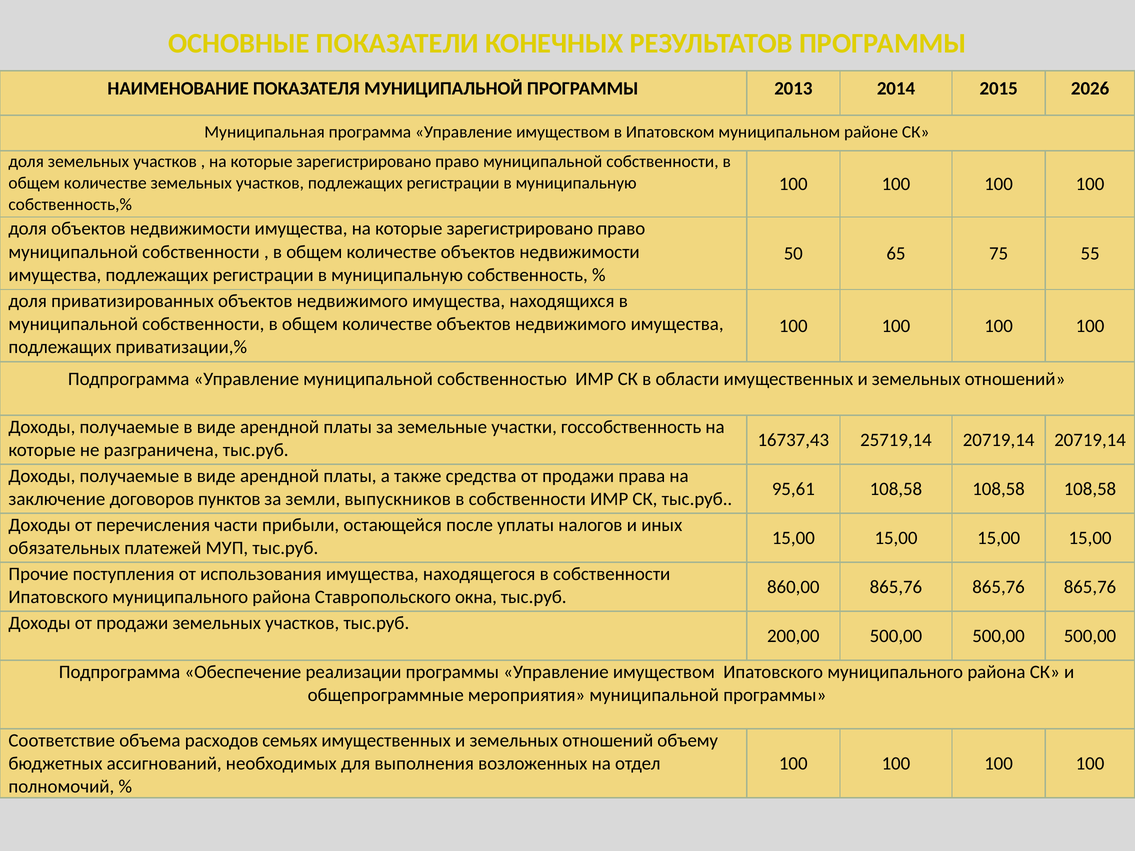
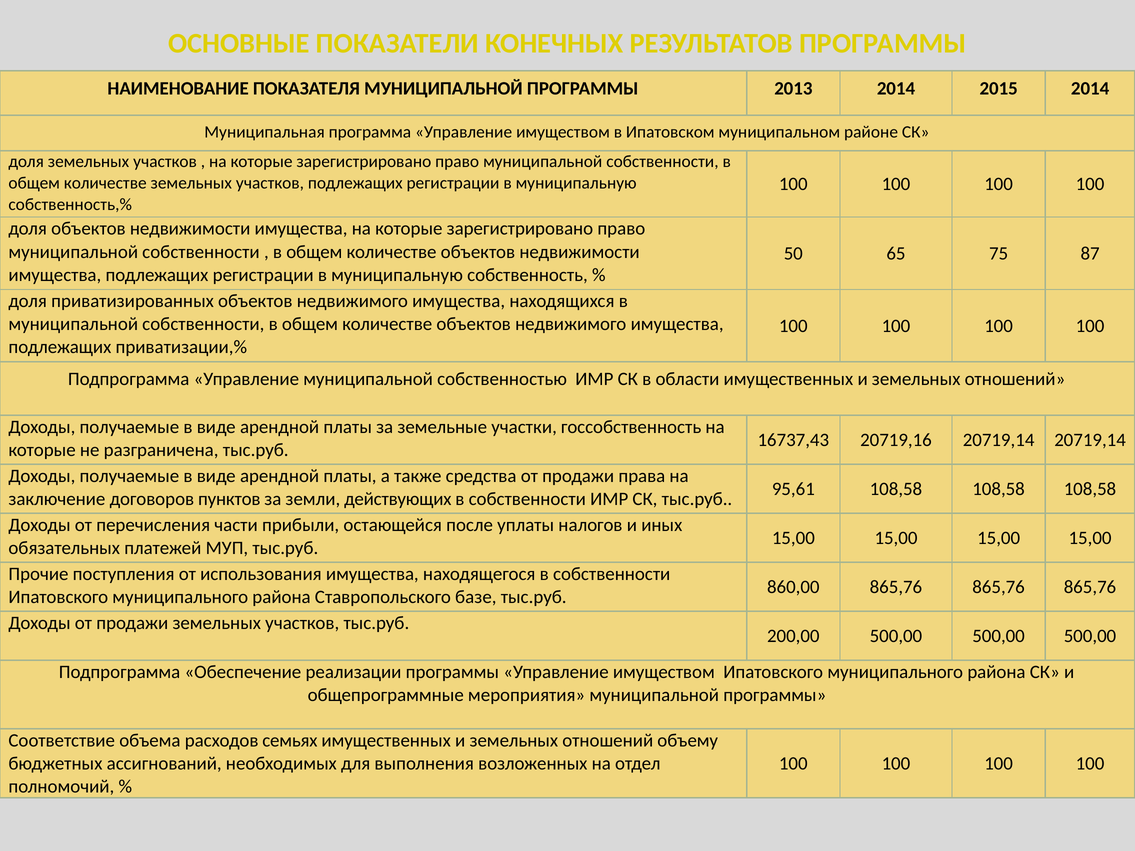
2015 2026: 2026 -> 2014
55: 55 -> 87
25719,14: 25719,14 -> 20719,16
выпускников: выпускников -> действующих
окна: окна -> базе
